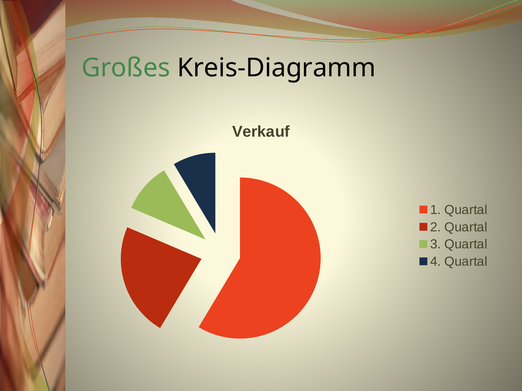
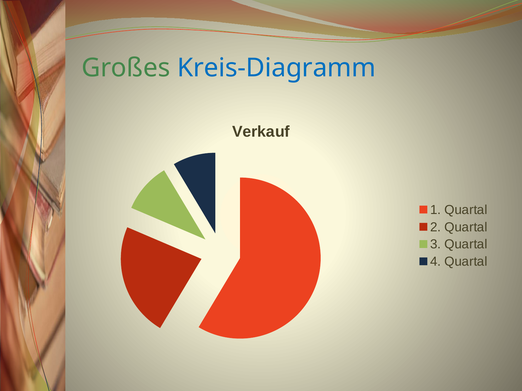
Kreis-Diagramm colour: black -> blue
